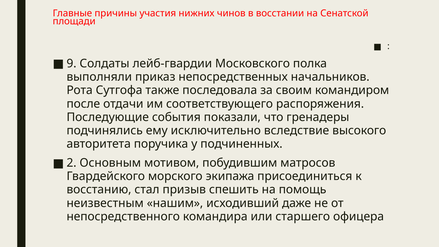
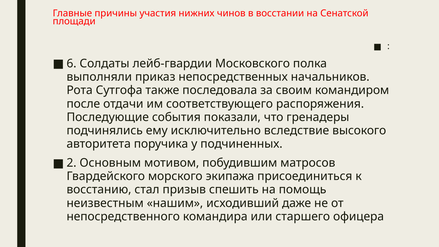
9: 9 -> 6
